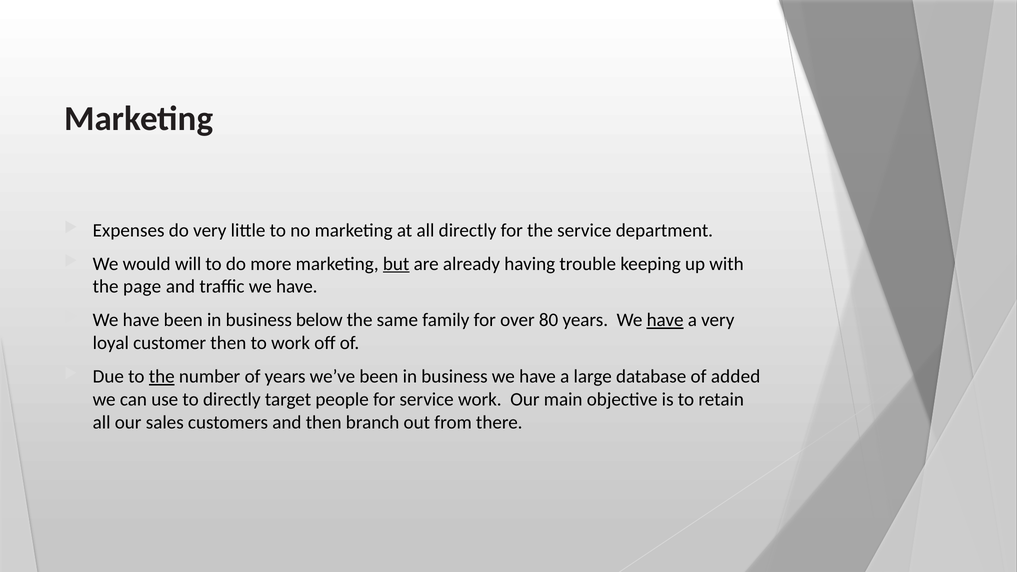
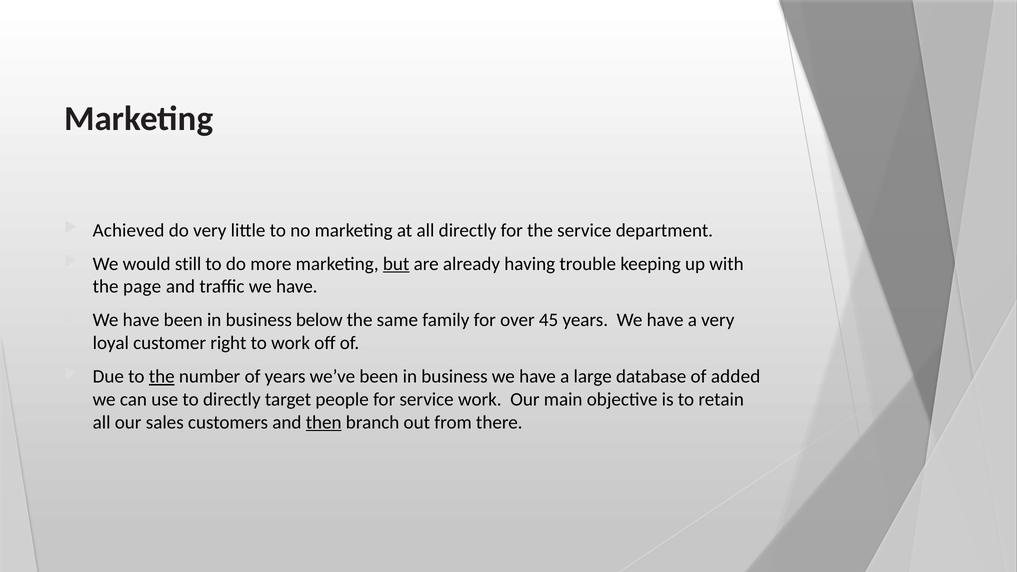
Expenses: Expenses -> Achieved
will: will -> still
80: 80 -> 45
have at (665, 320) underline: present -> none
customer then: then -> right
then at (324, 422) underline: none -> present
